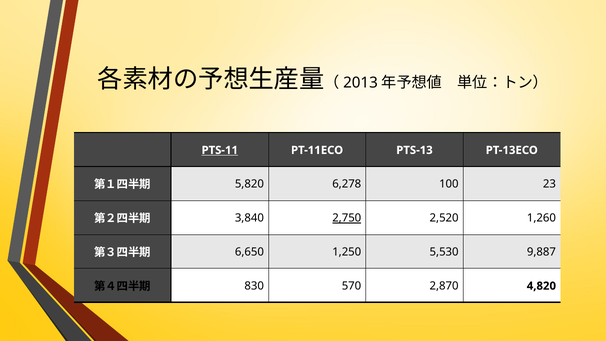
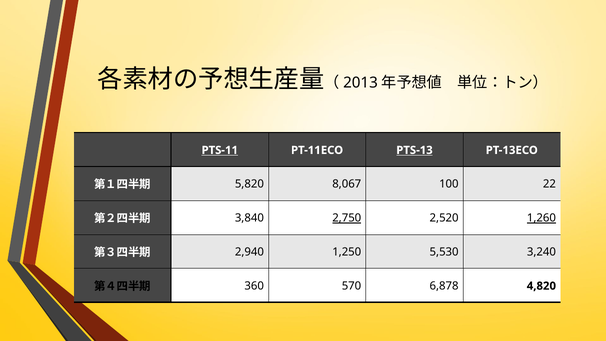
PTS-13 underline: none -> present
6,278: 6,278 -> 8,067
23: 23 -> 22
1,260 underline: none -> present
6,650: 6,650 -> 2,940
9,887: 9,887 -> 3,240
830: 830 -> 360
2,870: 2,870 -> 6,878
